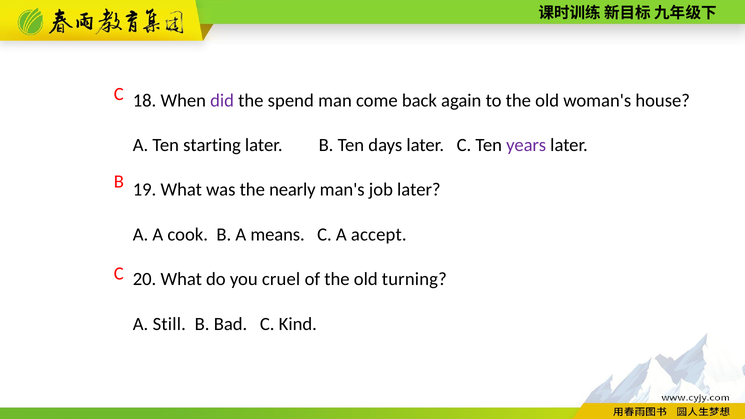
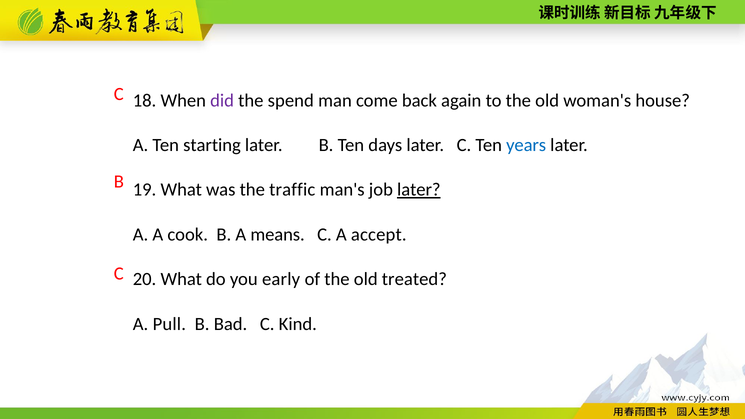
years colour: purple -> blue
nearly: nearly -> traffic
later at (419, 190) underline: none -> present
cruel: cruel -> early
turning: turning -> treated
Still: Still -> Pull
